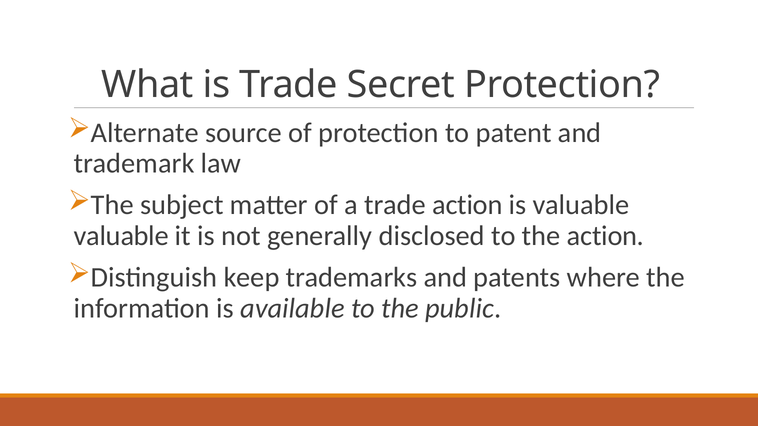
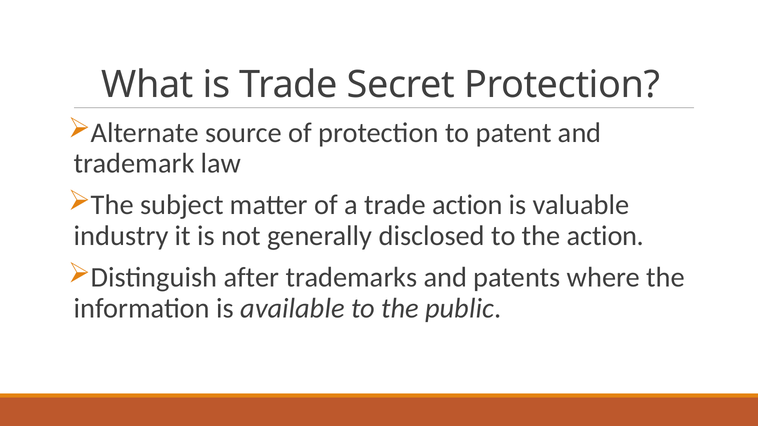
valuable at (121, 236): valuable -> industry
keep: keep -> after
